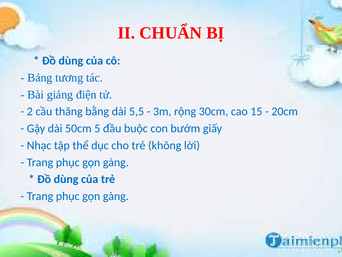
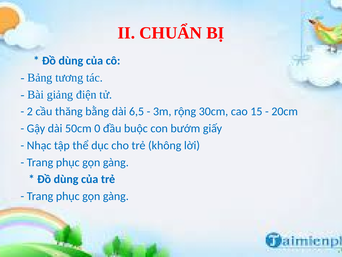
5,5: 5,5 -> 6,5
5: 5 -> 0
